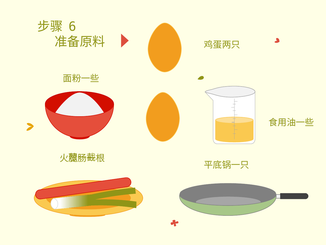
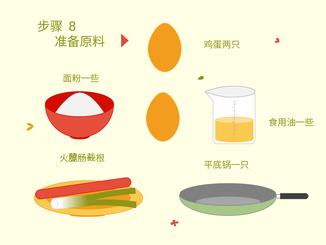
6: 6 -> 8
